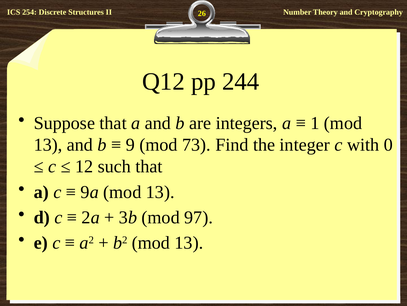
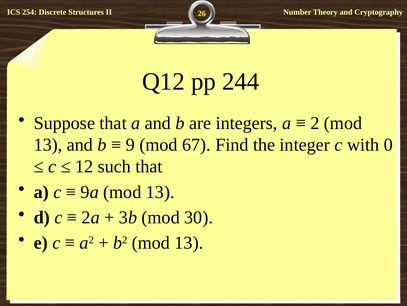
1: 1 -> 2
73: 73 -> 67
97: 97 -> 30
